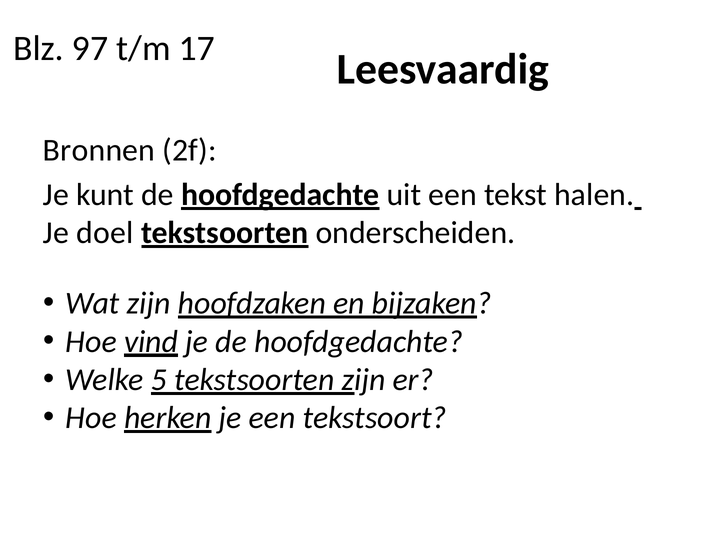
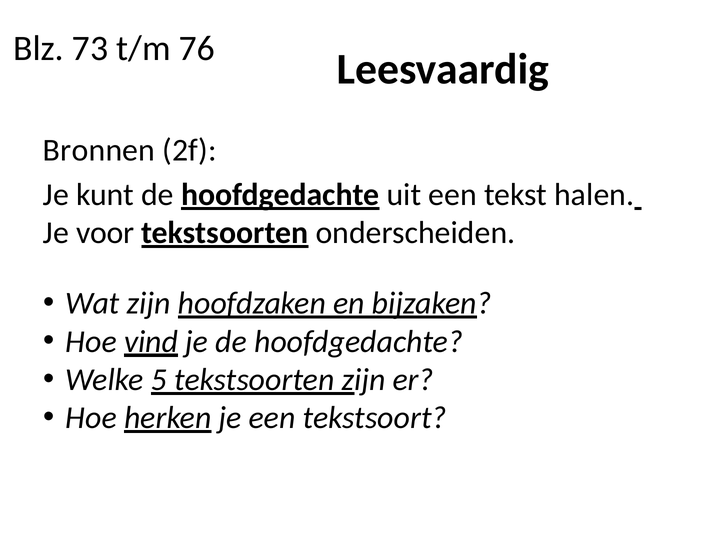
97: 97 -> 73
17: 17 -> 76
doel: doel -> voor
